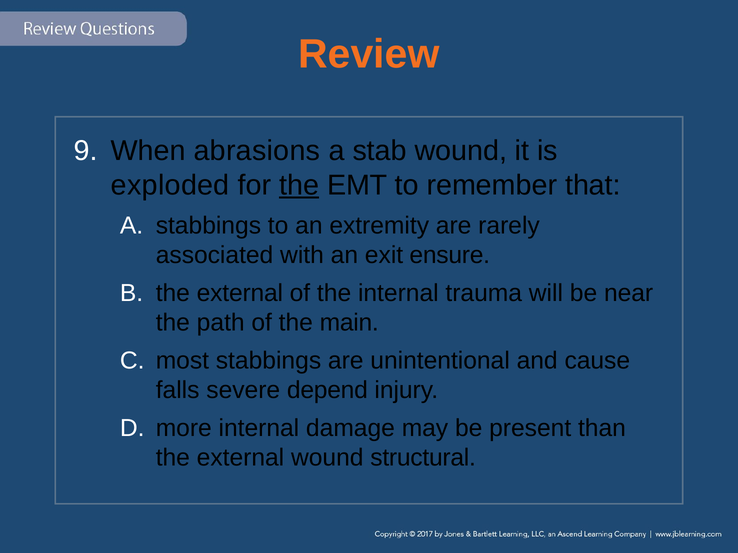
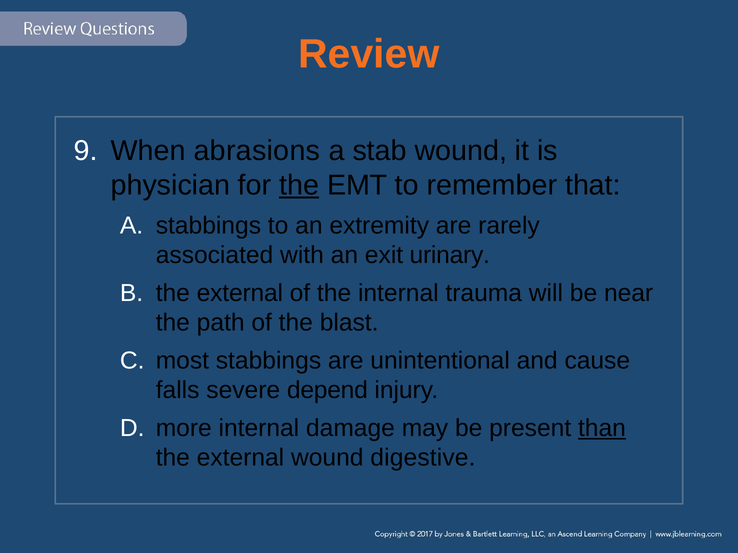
exploded: exploded -> physician
ensure: ensure -> urinary
main: main -> blast
than underline: none -> present
structural: structural -> digestive
